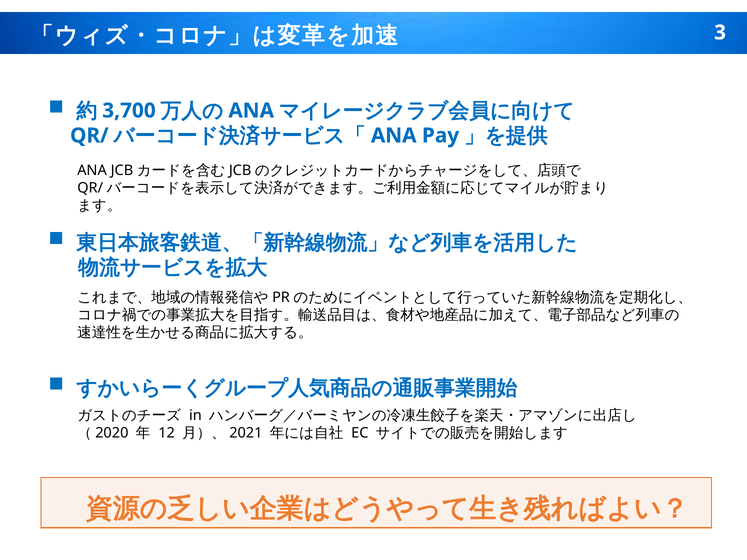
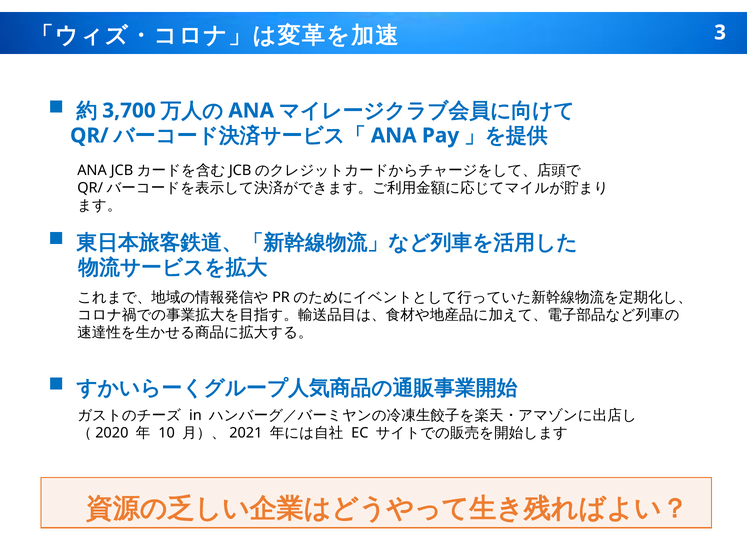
12: 12 -> 10
